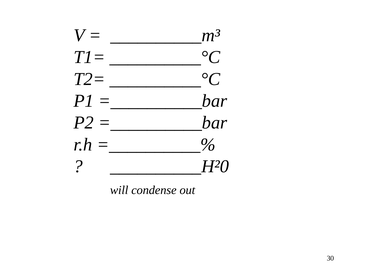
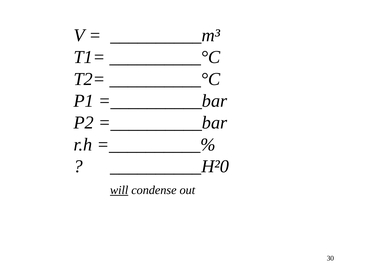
will underline: none -> present
